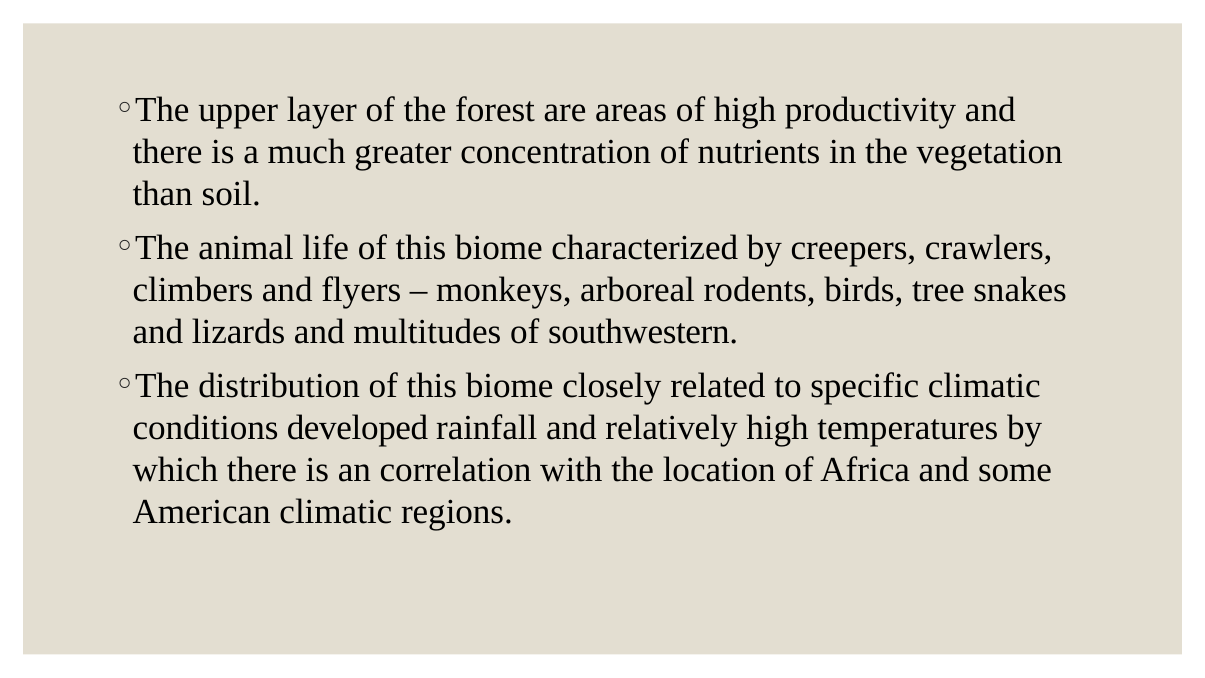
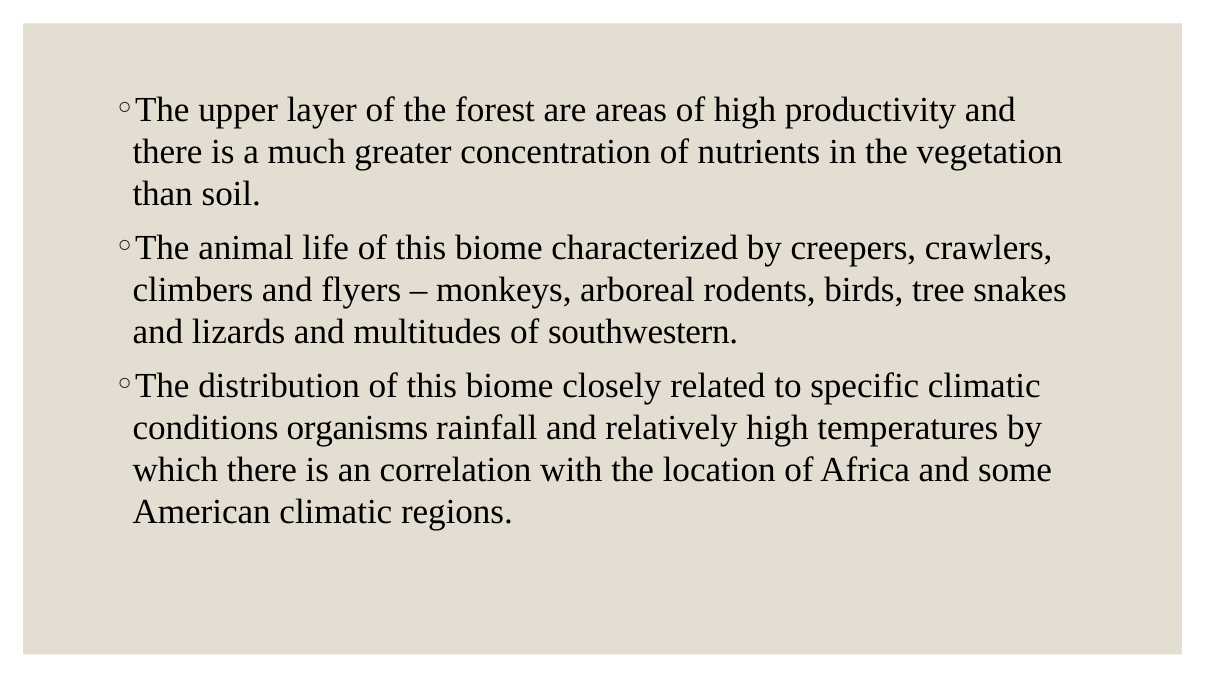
developed: developed -> organisms
